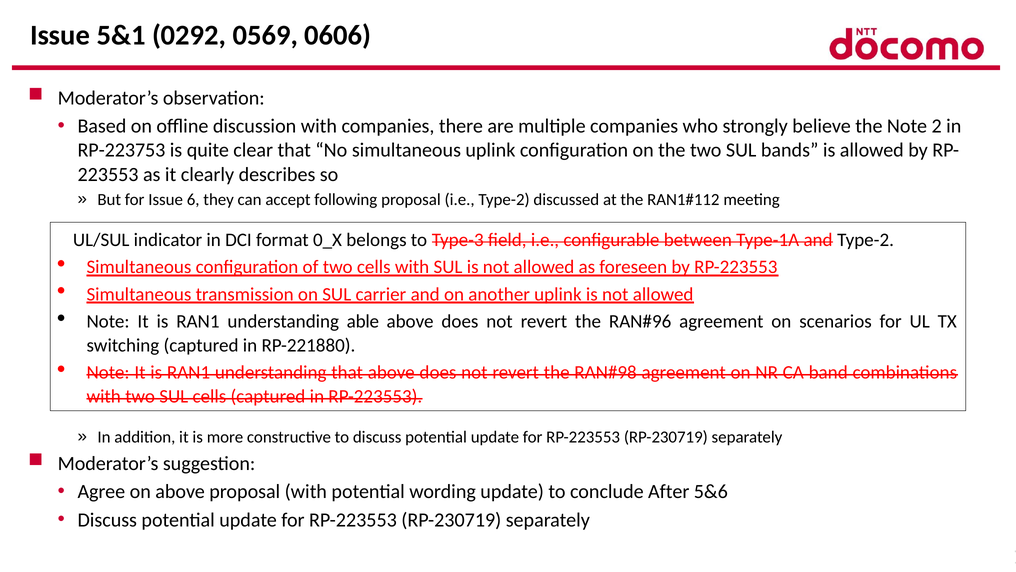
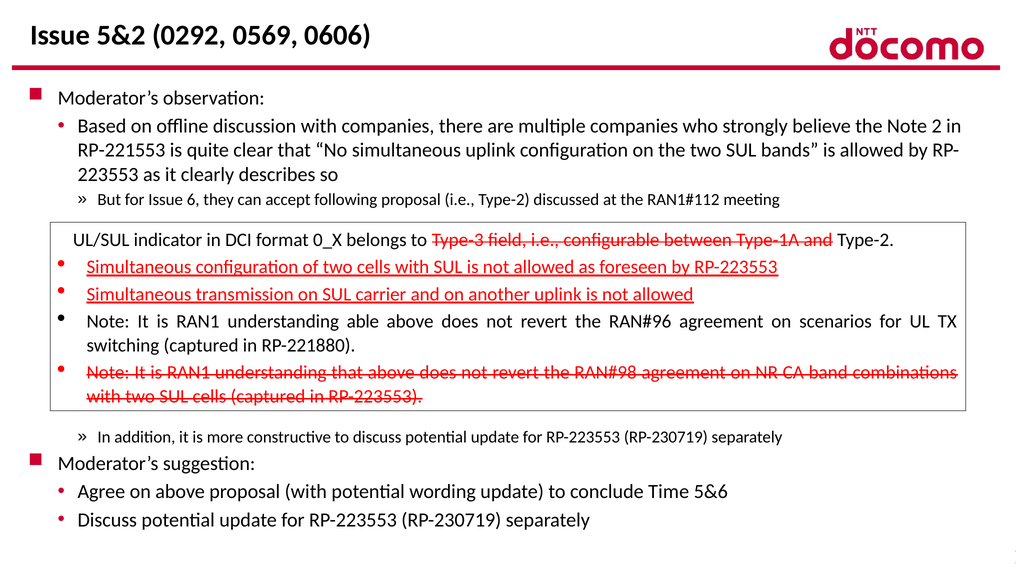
5&1: 5&1 -> 5&2
RP-223753: RP-223753 -> RP-221553
After: After -> Time
